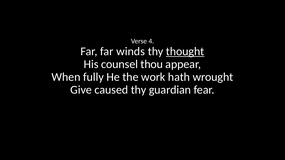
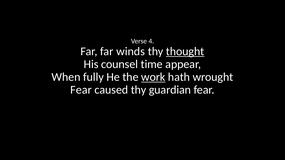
thou: thou -> time
work underline: none -> present
Give at (81, 90): Give -> Fear
